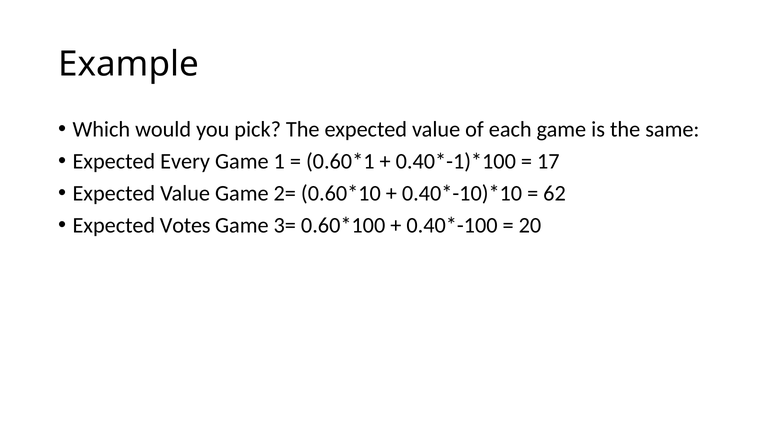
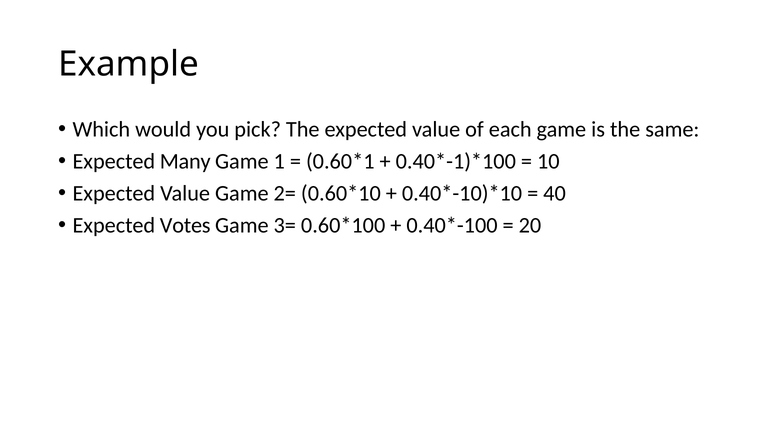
Every: Every -> Many
17: 17 -> 10
62: 62 -> 40
